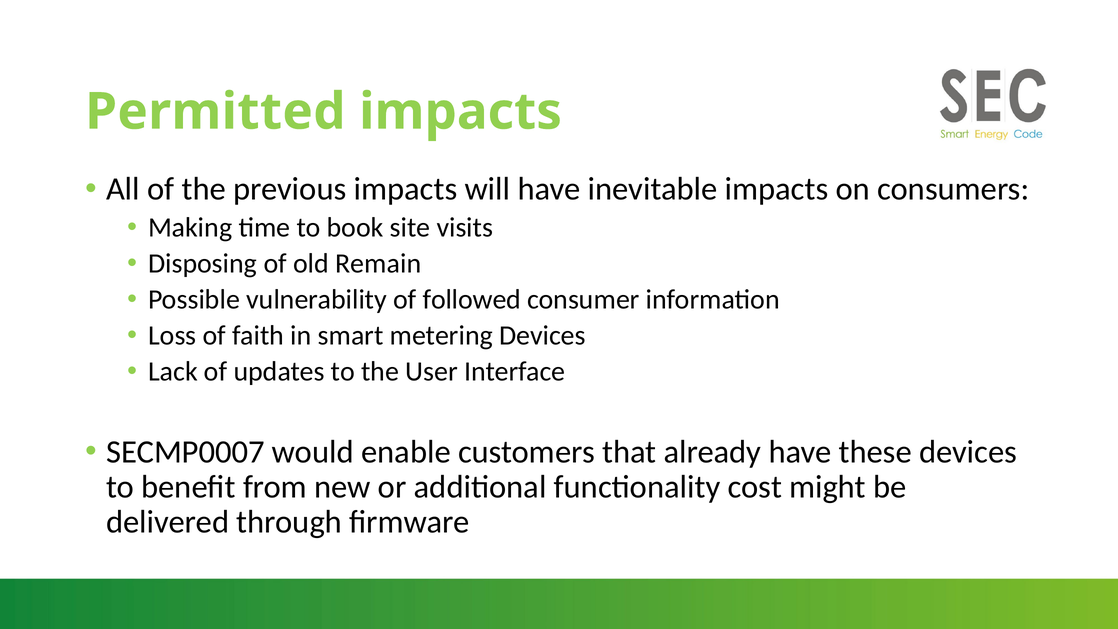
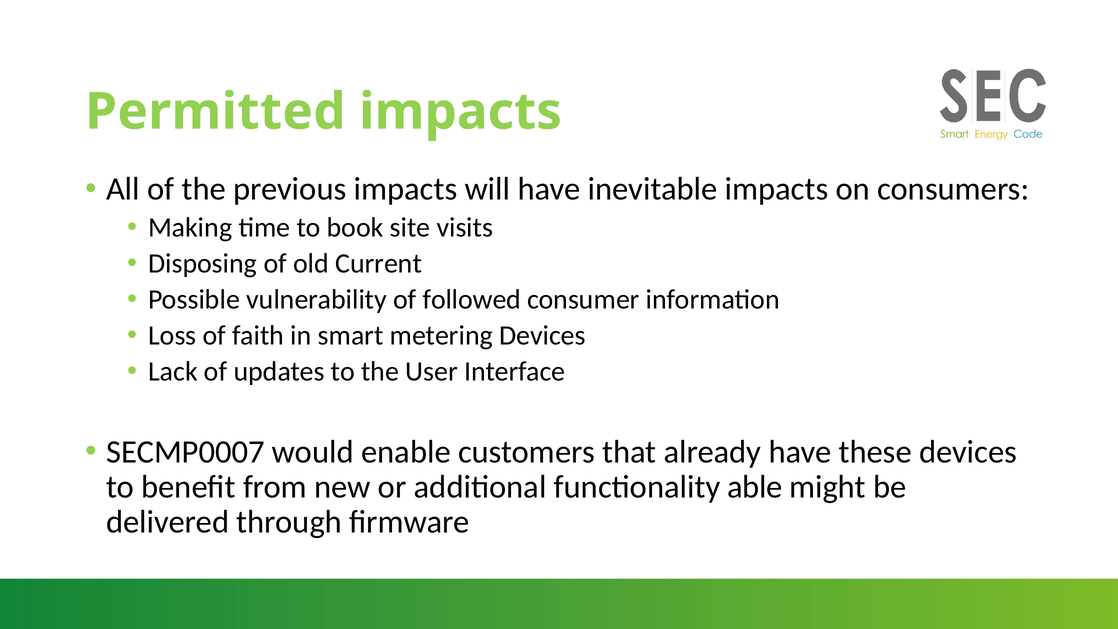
Remain: Remain -> Current
cost: cost -> able
